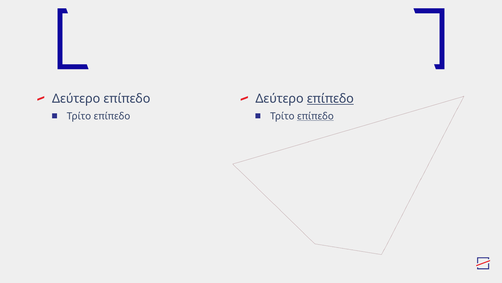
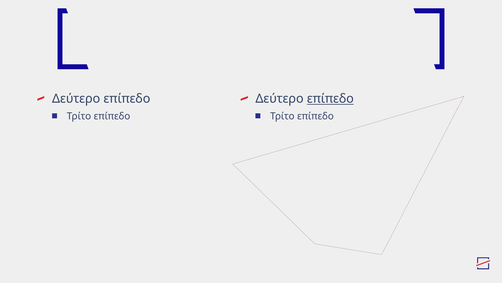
επίπεδο at (315, 116) underline: present -> none
